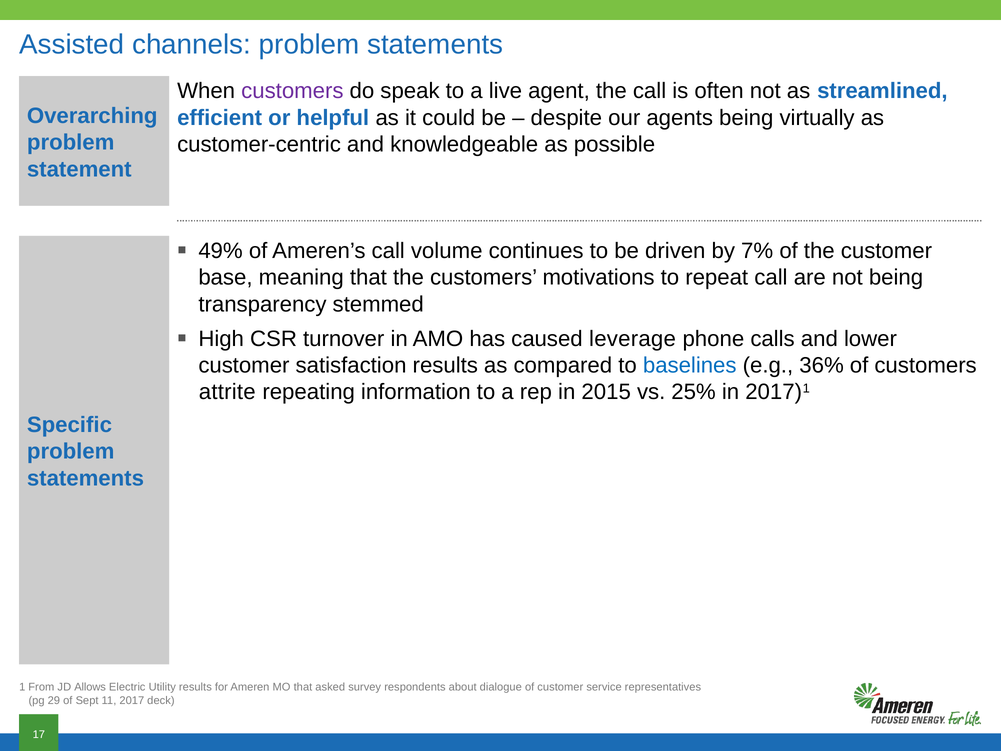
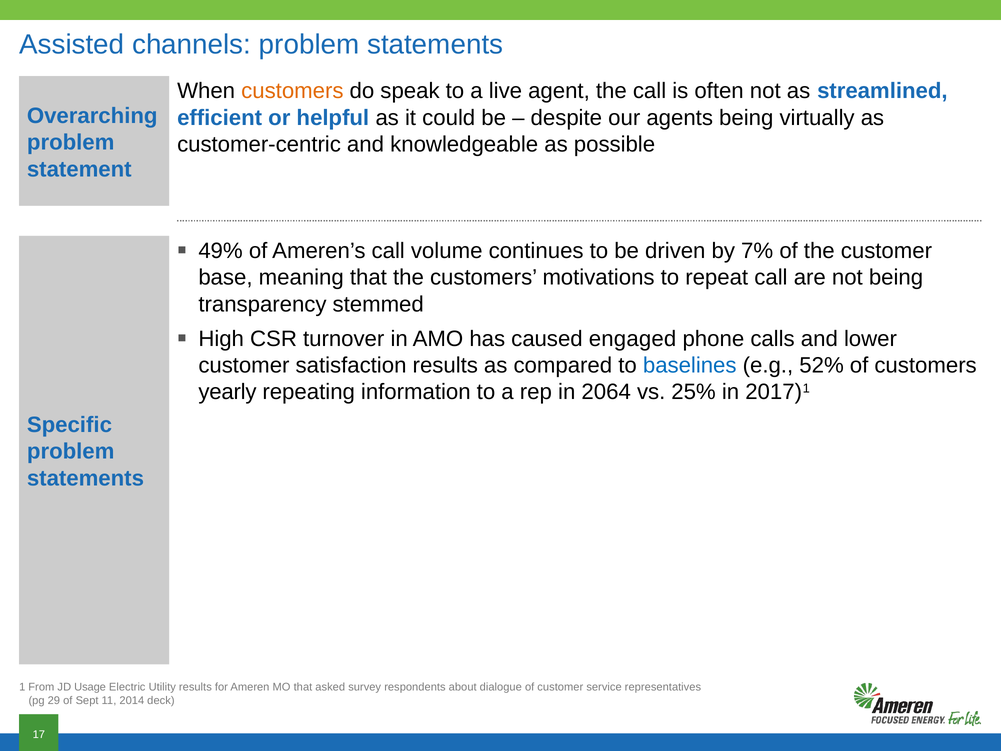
customers at (292, 91) colour: purple -> orange
leverage: leverage -> engaged
36%: 36% -> 52%
attrite: attrite -> yearly
2015: 2015 -> 2064
Allows: Allows -> Usage
2017: 2017 -> 2014
